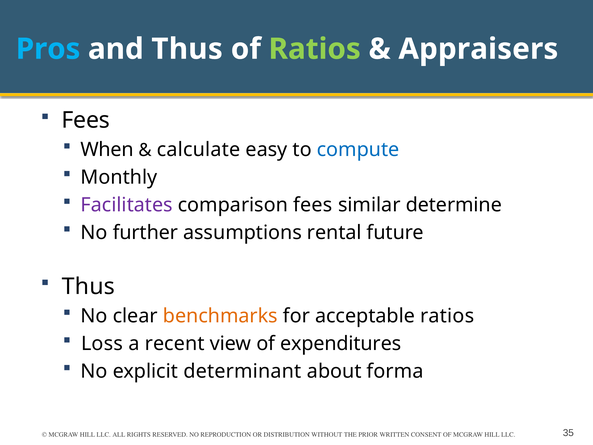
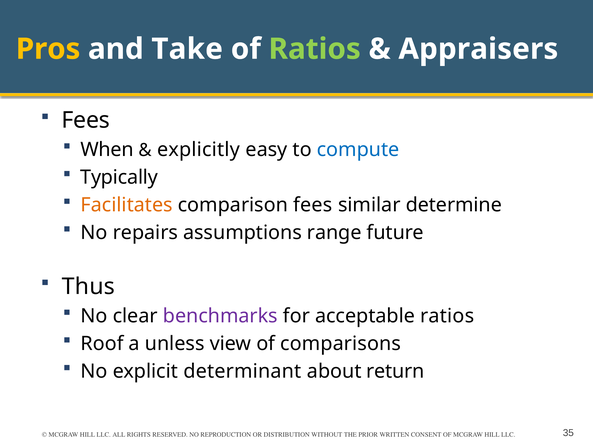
Pros colour: light blue -> yellow
and Thus: Thus -> Take
calculate: calculate -> explicitly
Monthly: Monthly -> Typically
Facilitates colour: purple -> orange
further: further -> repairs
rental: rental -> range
benchmarks colour: orange -> purple
Loss: Loss -> Roof
recent: recent -> unless
expenditures: expenditures -> comparisons
forma: forma -> return
